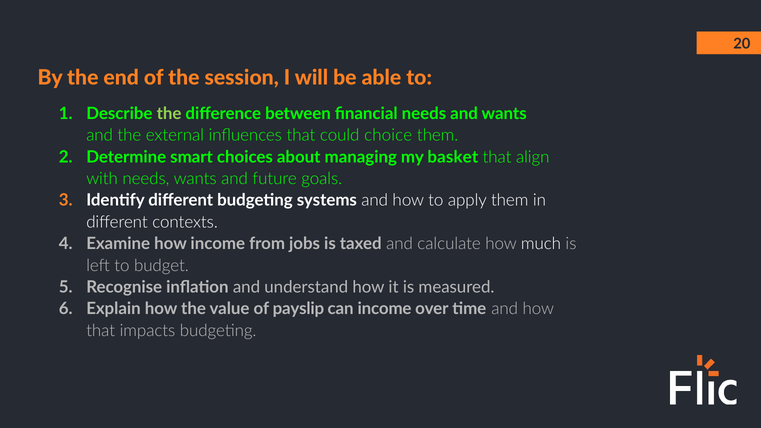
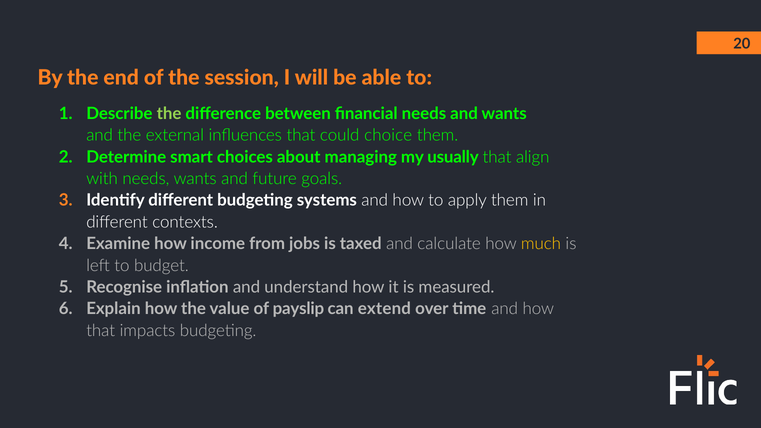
basket: basket -> usually
much colour: white -> yellow
can income: income -> extend
